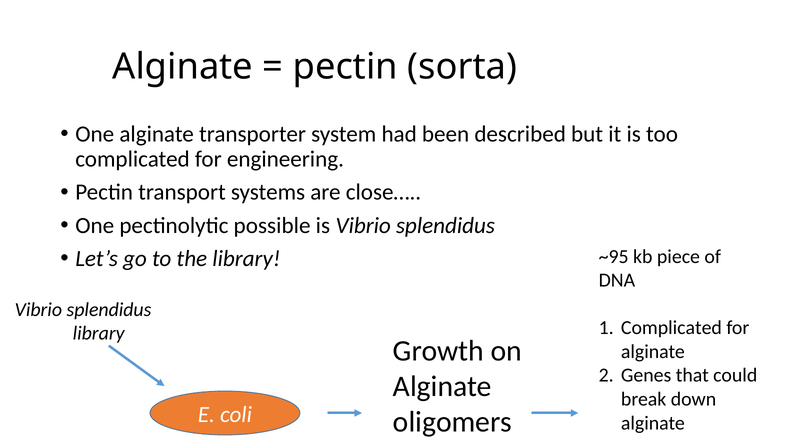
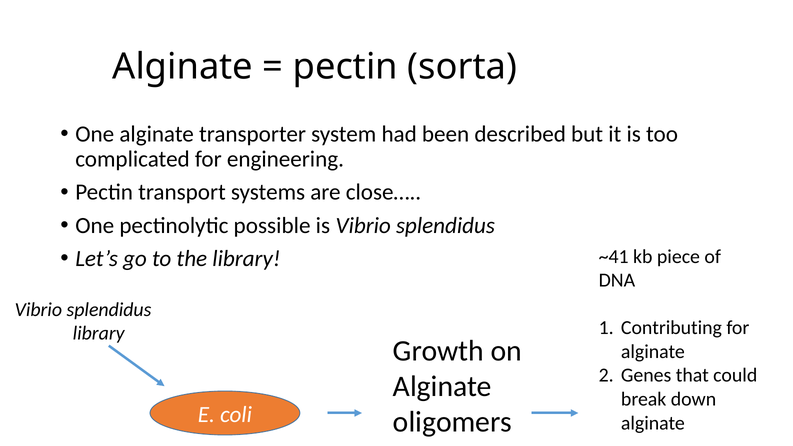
~95: ~95 -> ~41
Complicated at (671, 328): Complicated -> Contributing
